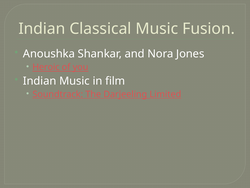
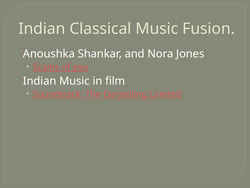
Heroic: Heroic -> Scales
